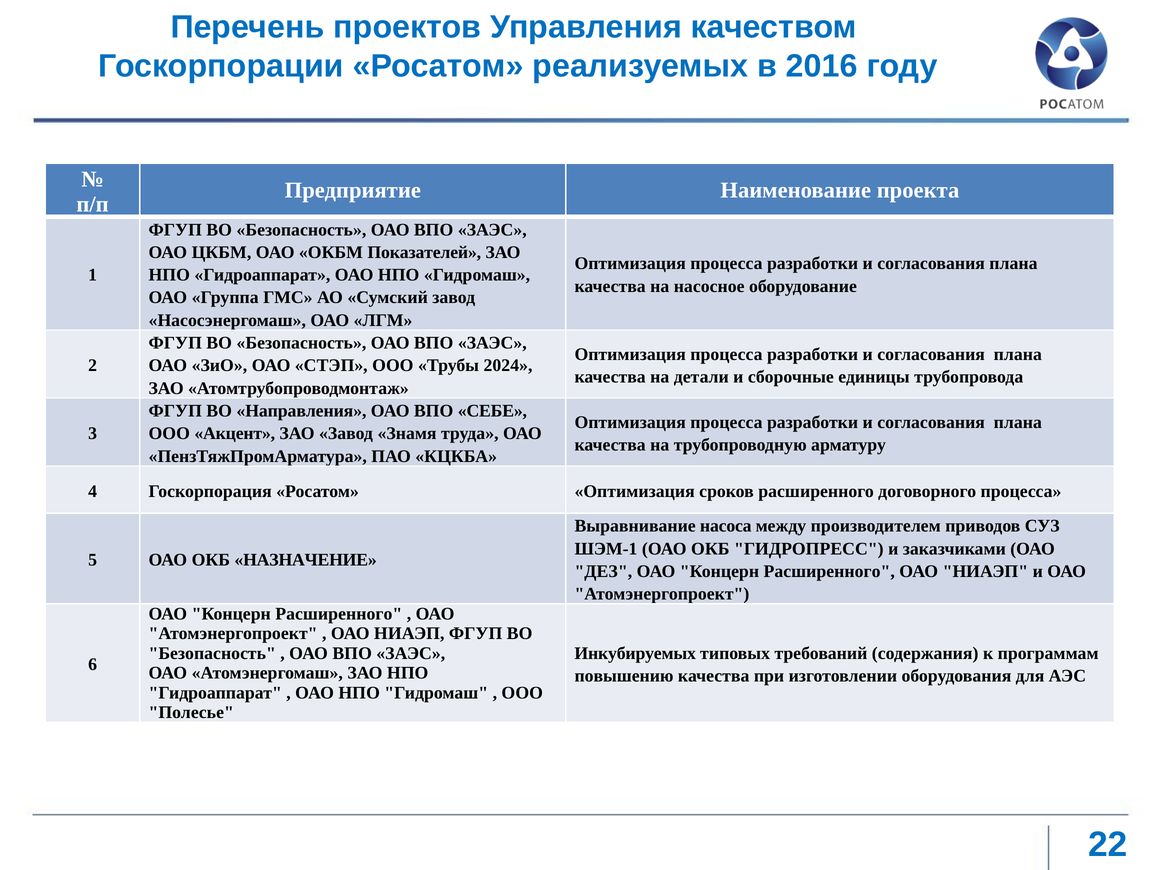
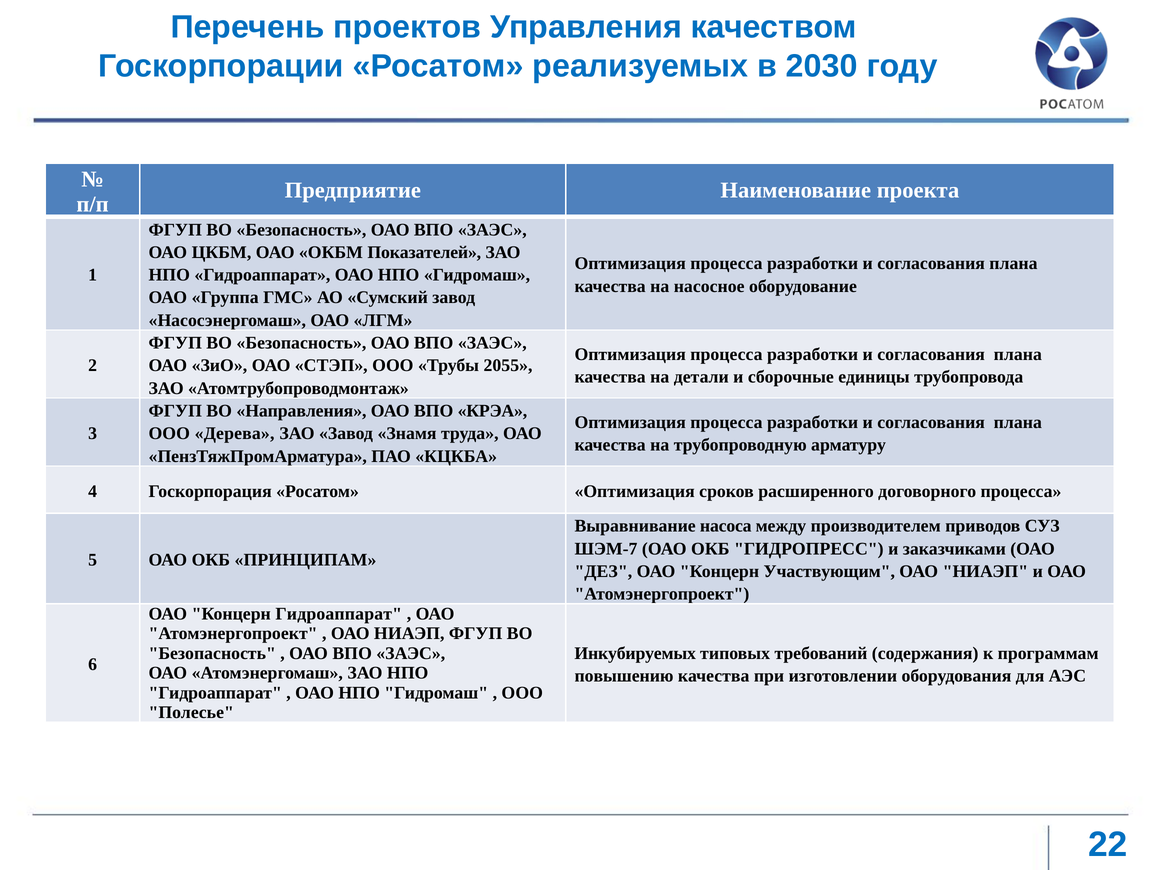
2016: 2016 -> 2030
2024: 2024 -> 2055
СЕБЕ: СЕБЕ -> КРЭА
Акцент: Акцент -> Дерева
ШЭМ-1: ШЭМ-1 -> ШЭМ-7
НАЗНАЧЕНИЕ: НАЗНАЧЕНИЕ -> ПРИНЦИПАМ
ДЕЗ ОАО Концерн Расширенного: Расширенного -> Участвующим
Расширенного at (339, 614): Расширенного -> Гидроаппарат
